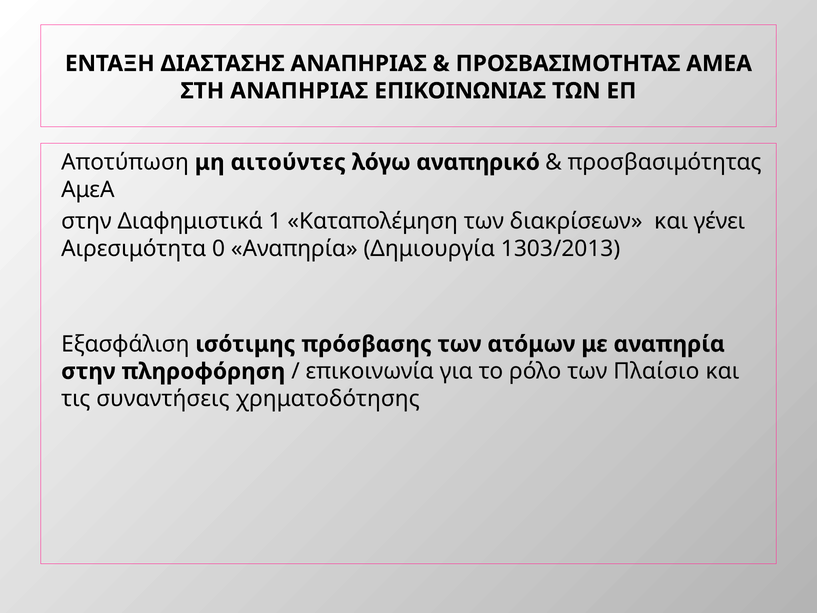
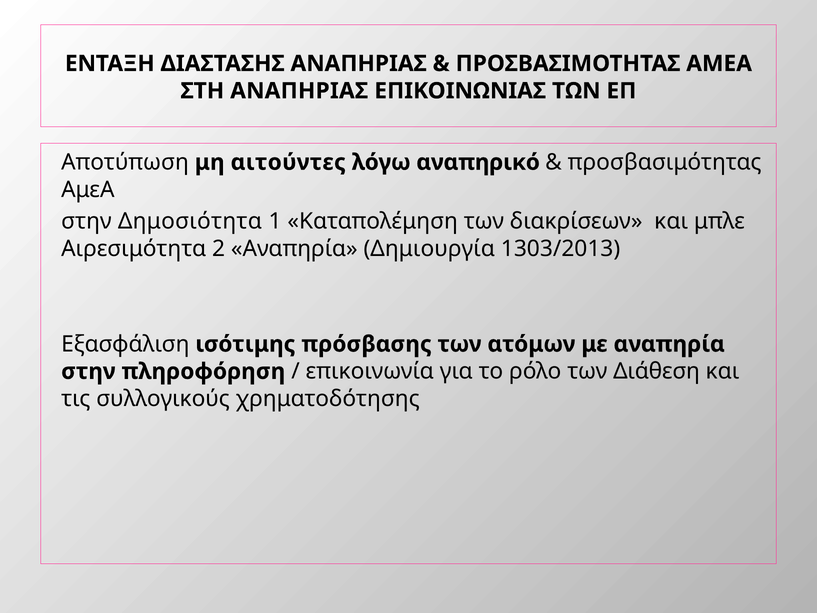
Διαφημιστικά: Διαφημιστικά -> Δημοσιότητα
γένει: γένει -> μπλε
0: 0 -> 2
Πλαίσιο: Πλαίσιο -> Διάθεση
συναντήσεις: συναντήσεις -> συλλογικούς
